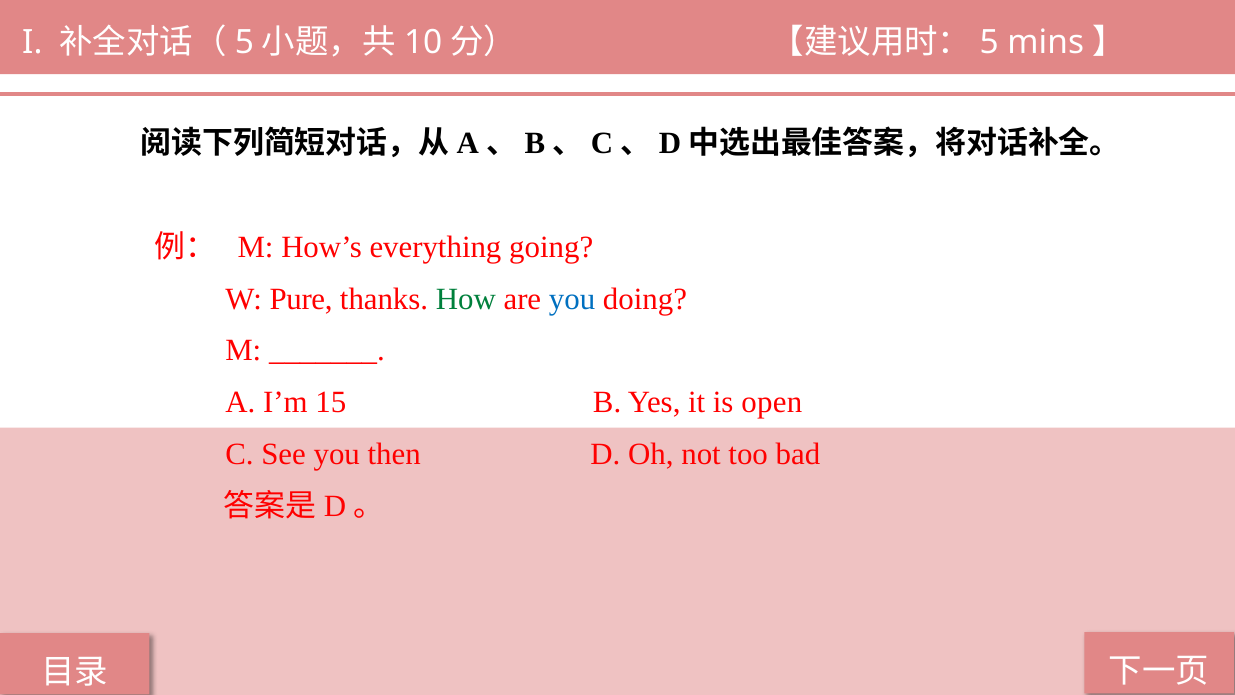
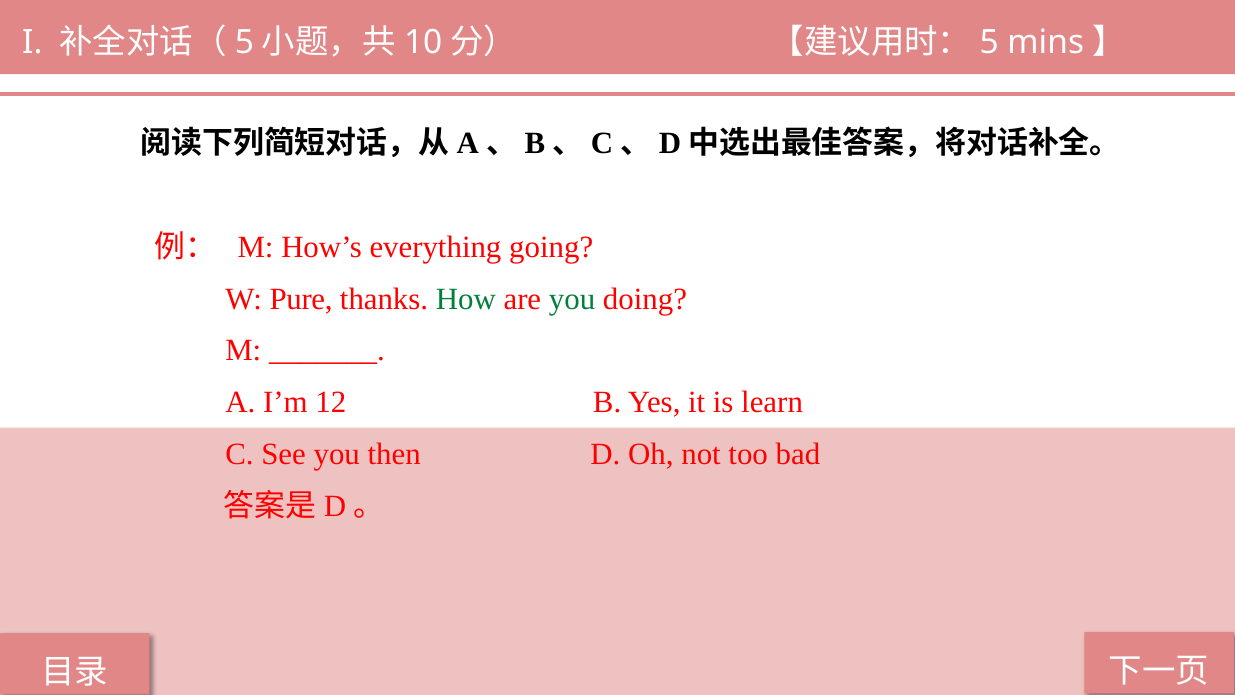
you at (572, 299) colour: blue -> green
15: 15 -> 12
open: open -> learn
